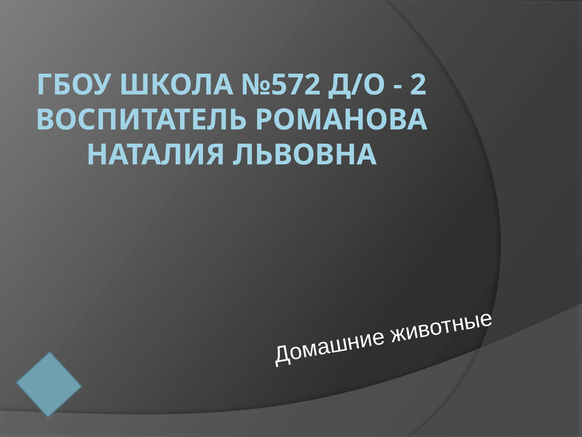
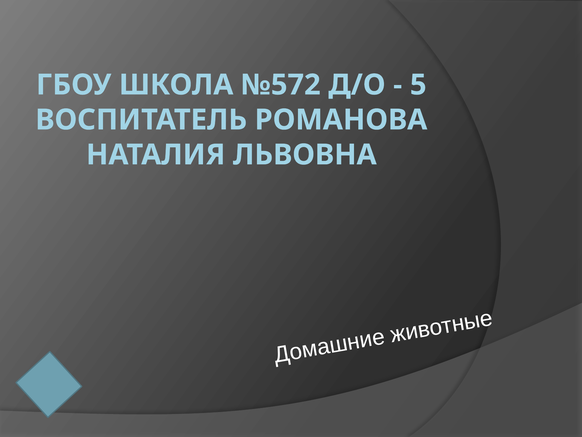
2: 2 -> 5
